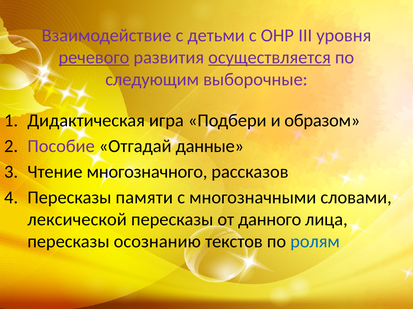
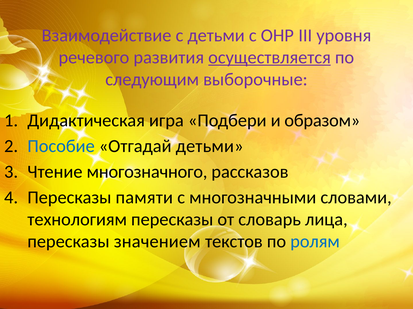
речевого underline: present -> none
Пособие colour: purple -> blue
Отгадай данные: данные -> детьми
лексической: лексической -> технологиям
данного: данного -> словарь
осознанию: осознанию -> значением
